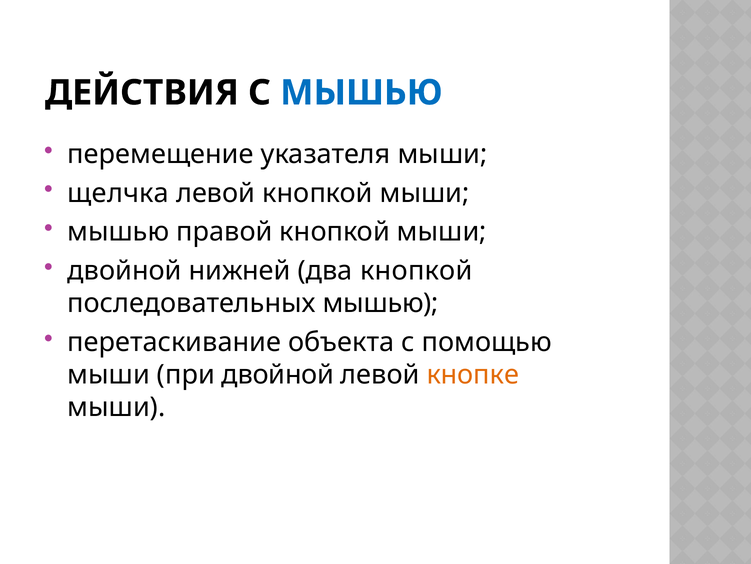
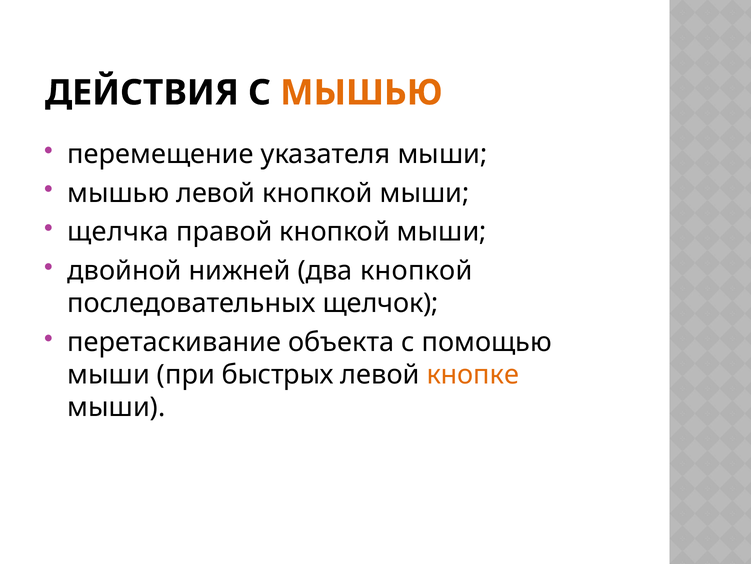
МЫШЬЮ at (361, 93) colour: blue -> orange
щелчка at (118, 193): щелчка -> мышью
мышью at (118, 232): мышью -> щелчка
последовательных мышью: мышью -> щелчок
при двойной: двойной -> быстрых
